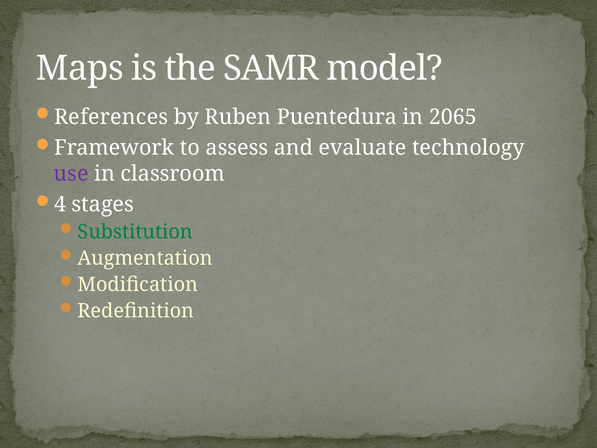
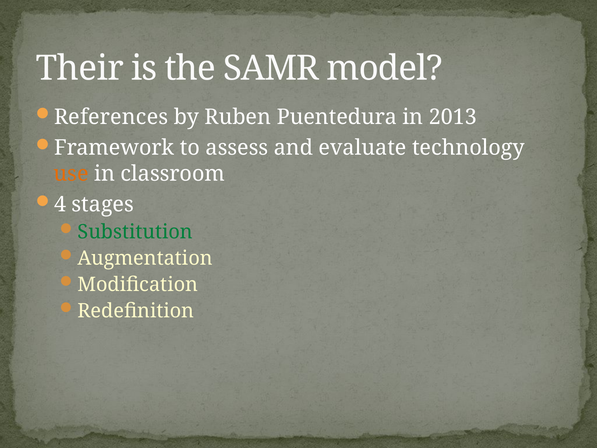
Maps: Maps -> Their
2065: 2065 -> 2013
use colour: purple -> orange
